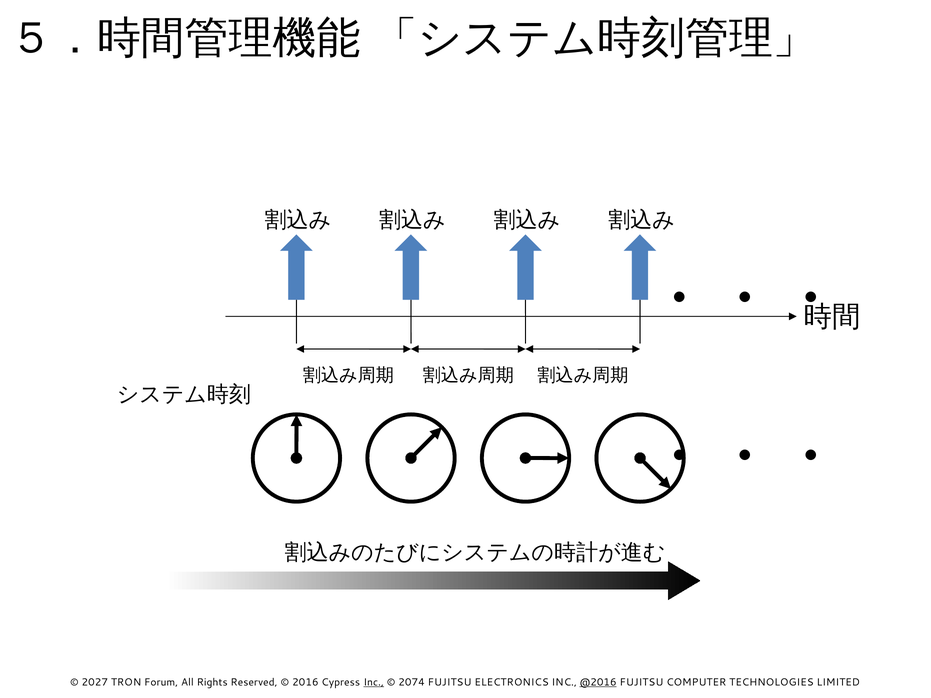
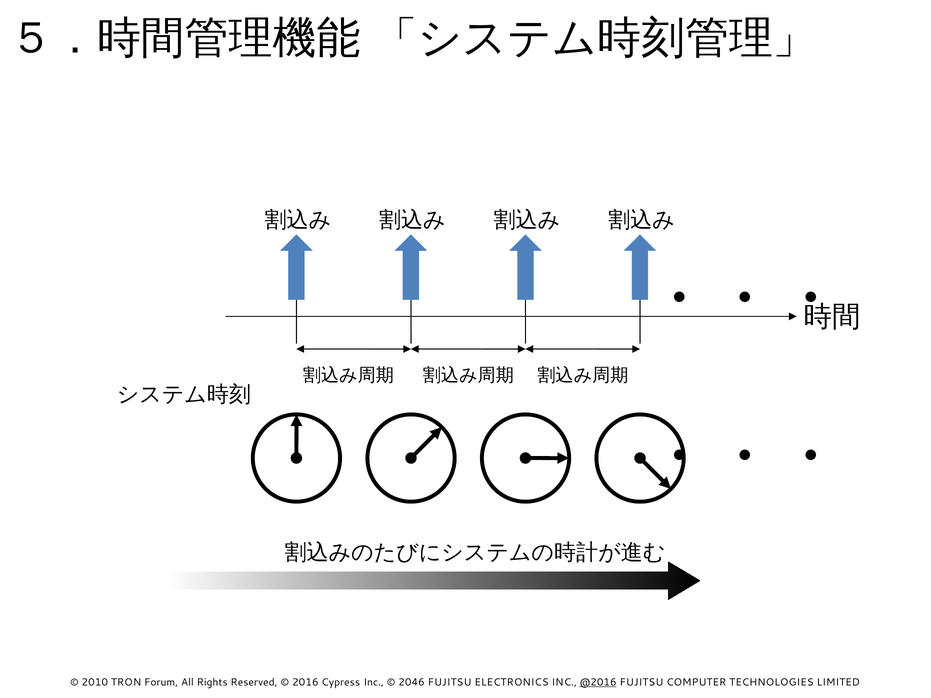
2027: 2027 -> 2010
Inc at (374, 683) underline: present -> none
2074: 2074 -> 2046
